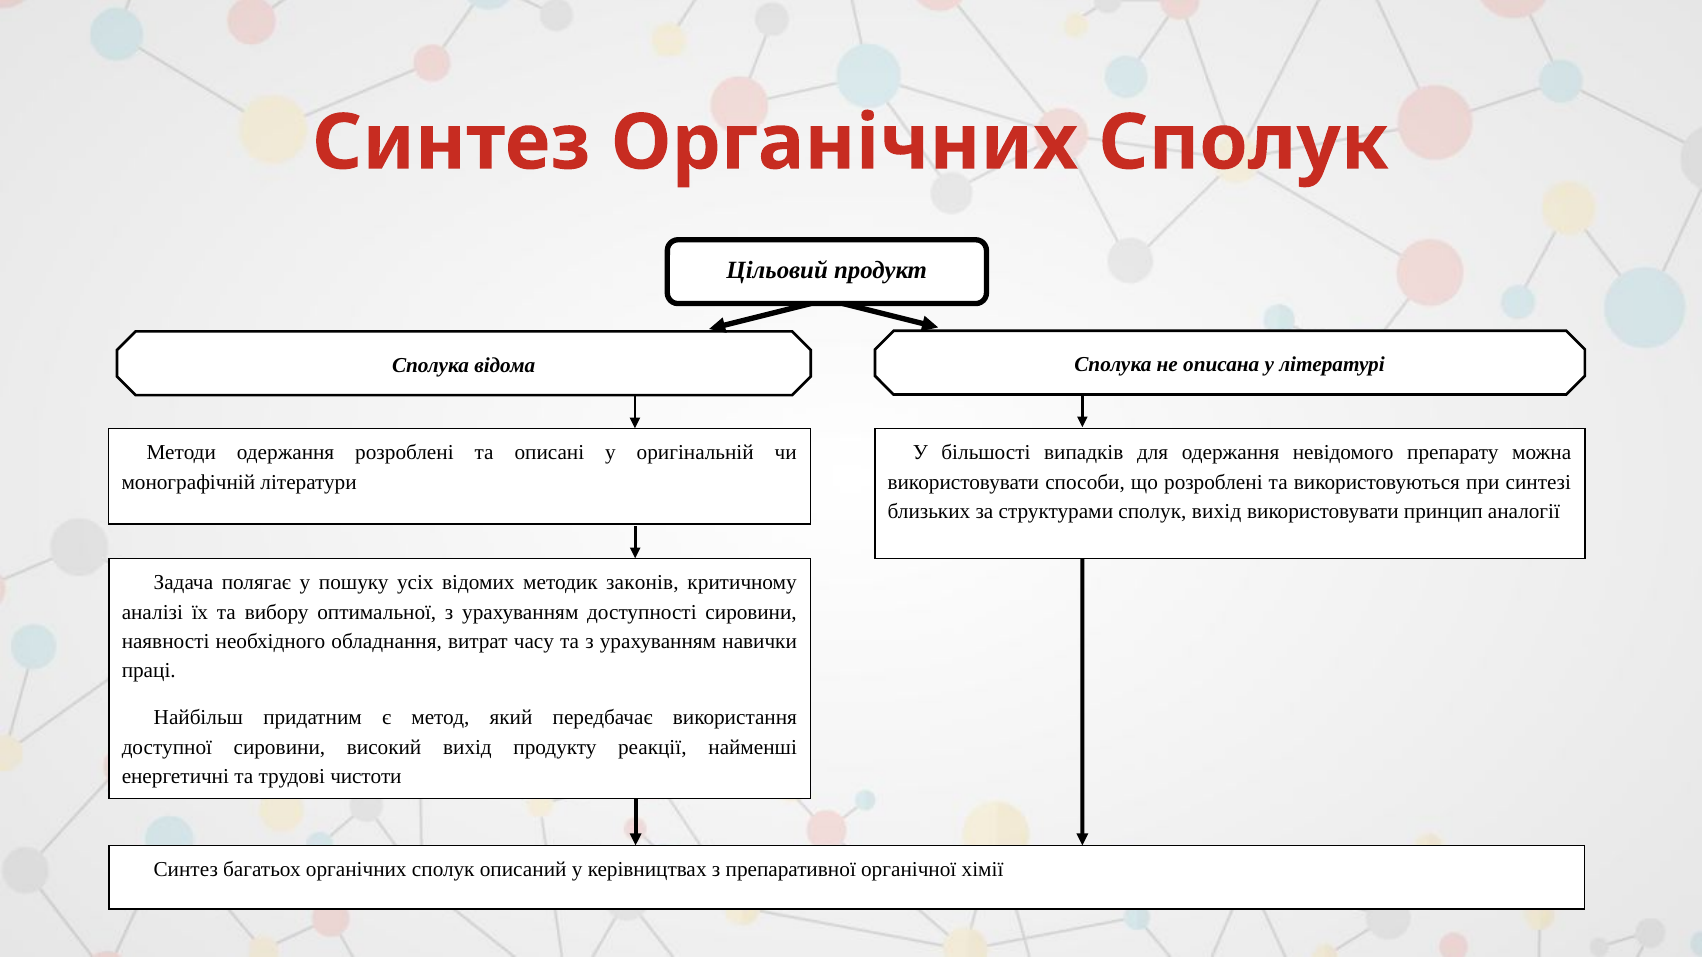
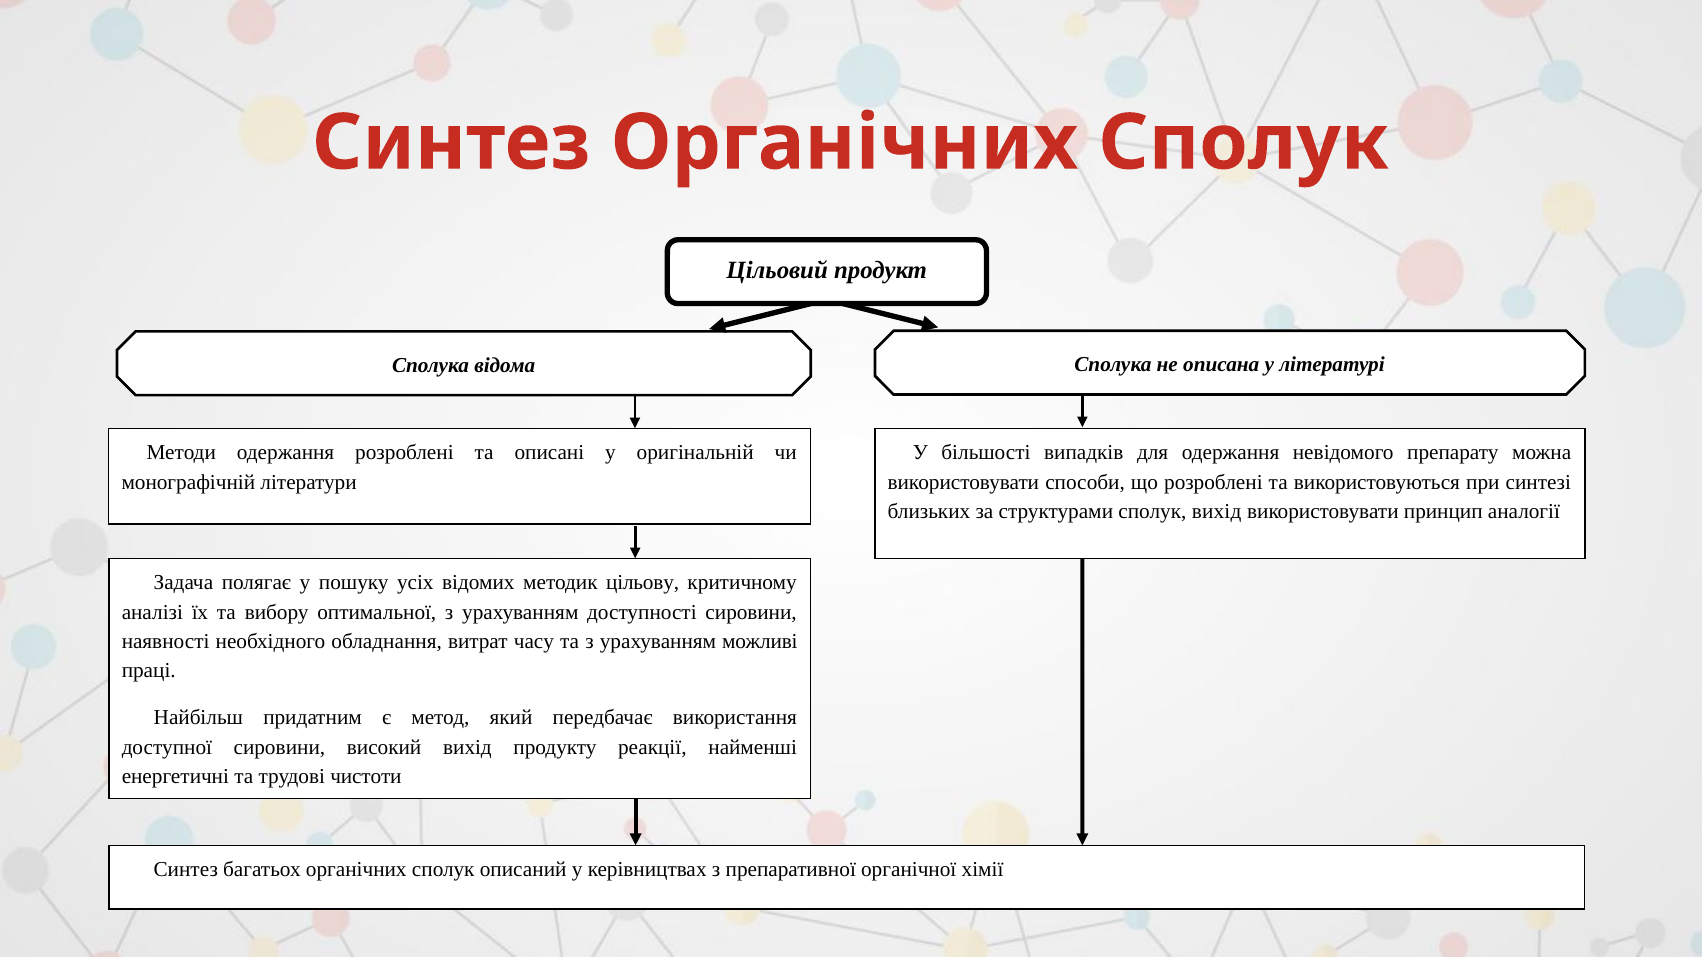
законів: законів -> цільову
навички: навички -> можливі
